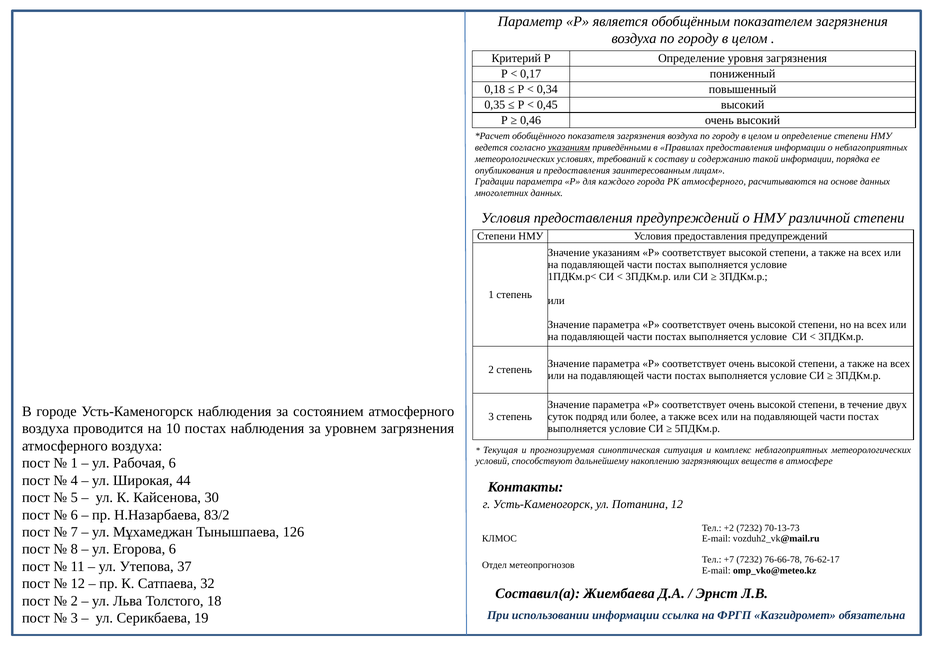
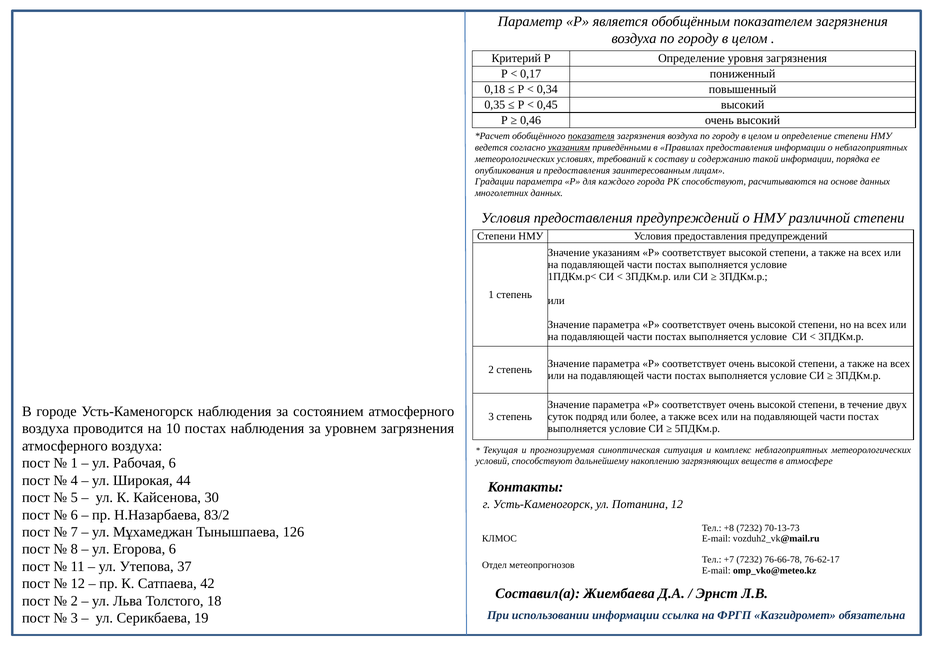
показателя underline: none -> present
РК атмосферного: атмосферного -> способствуют
+2: +2 -> +8
32: 32 -> 42
